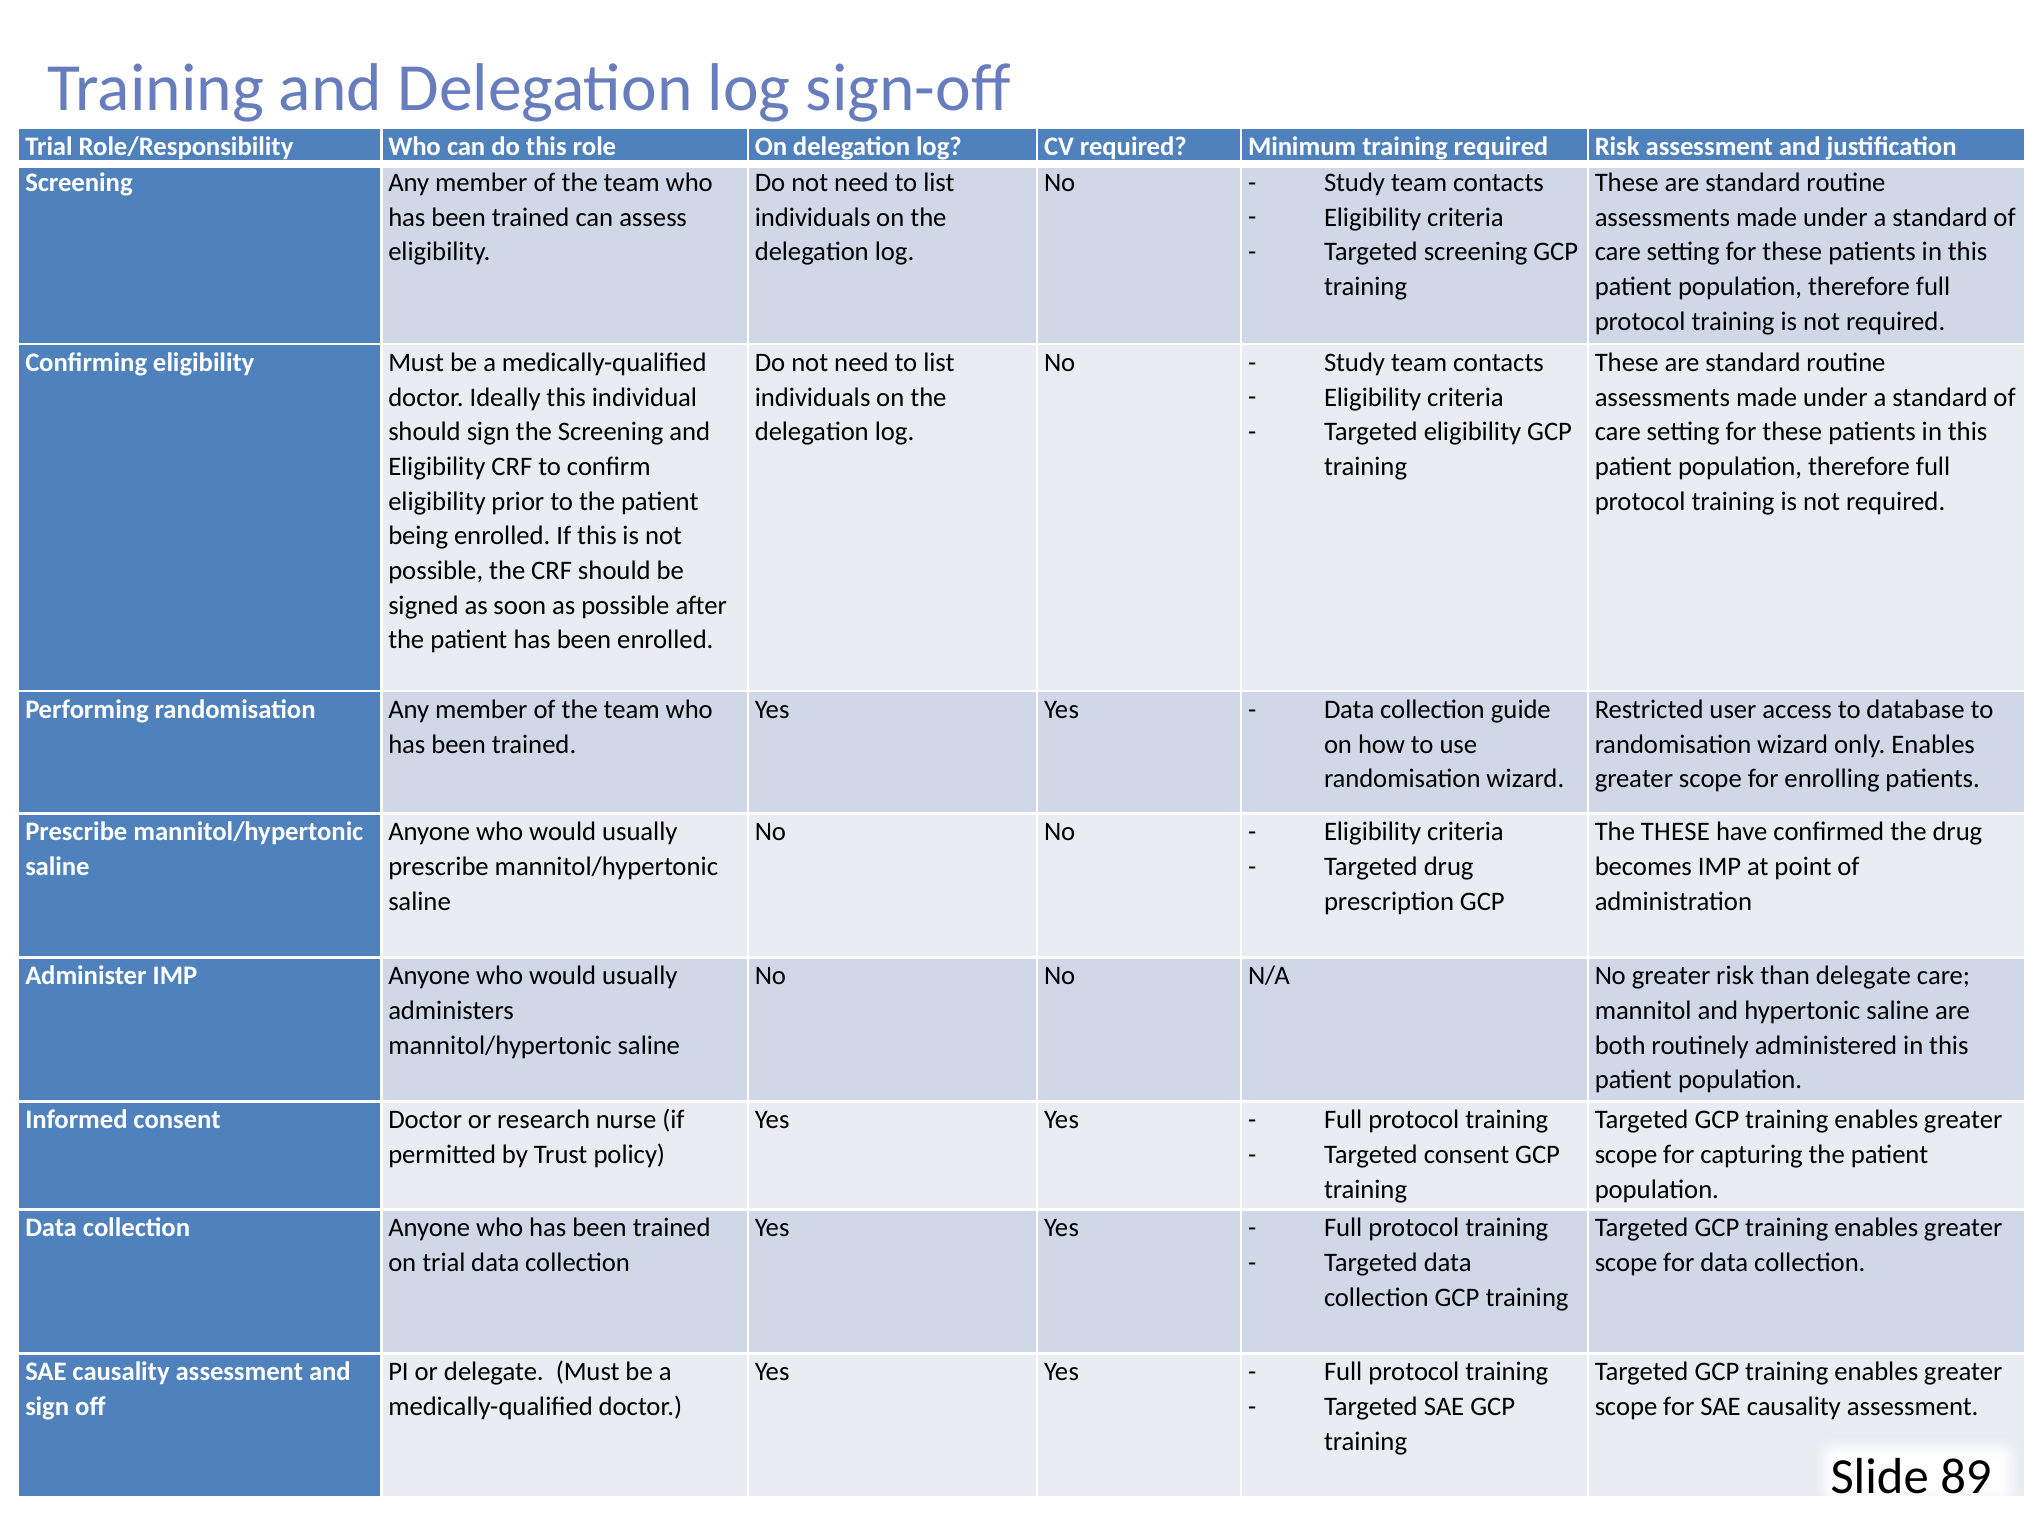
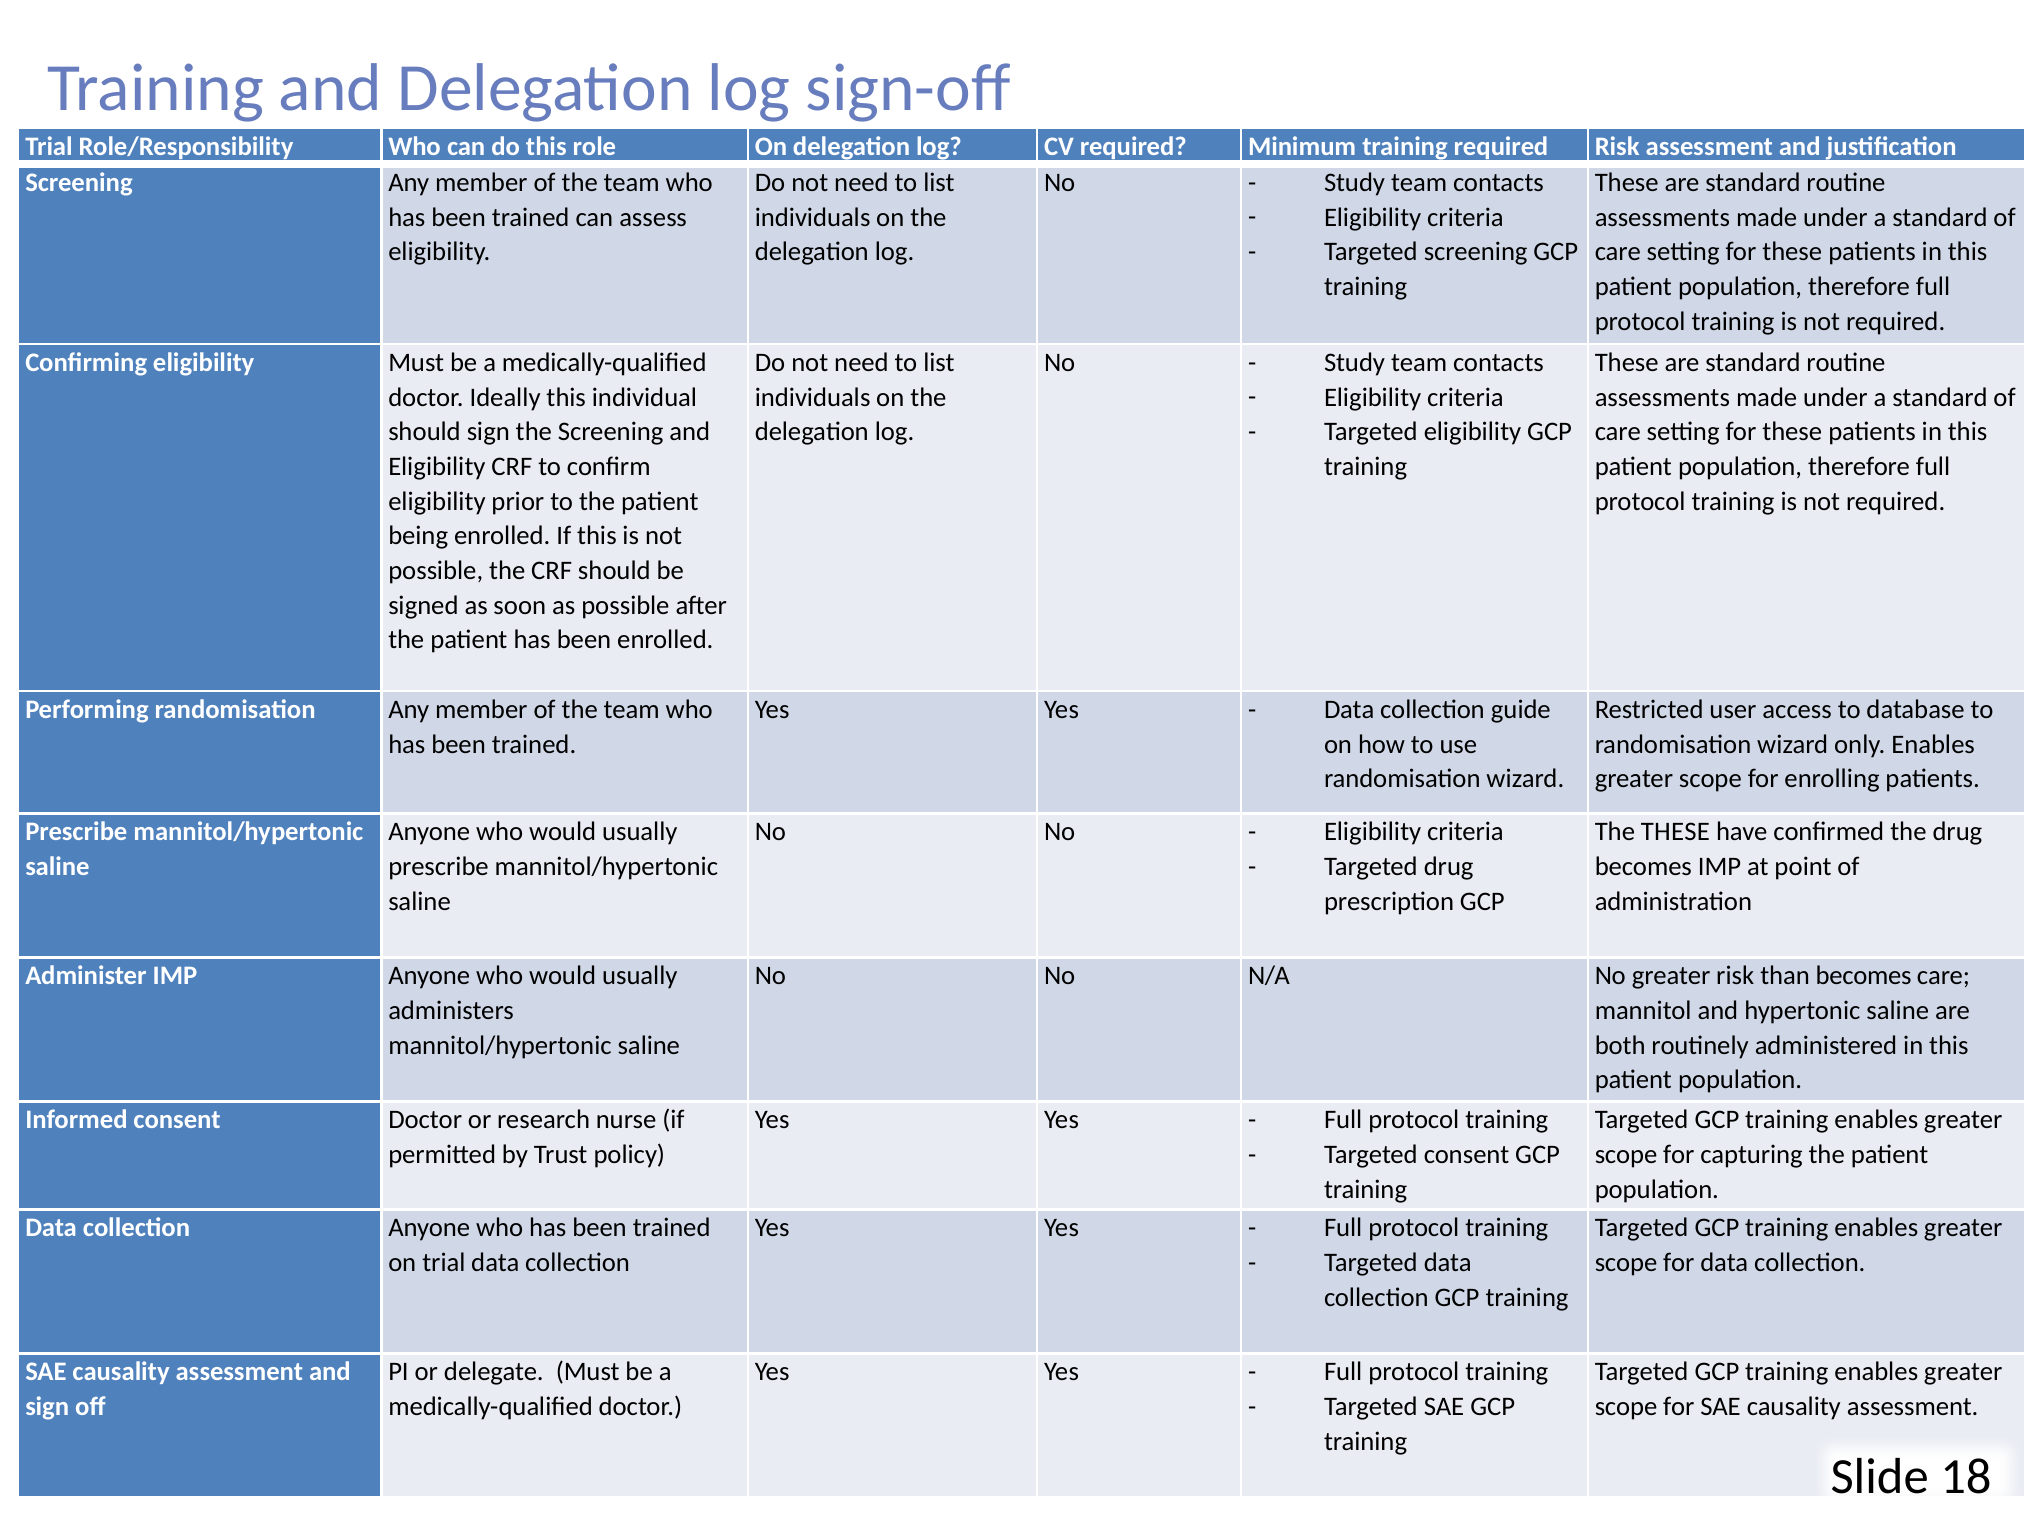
than delegate: delegate -> becomes
89: 89 -> 18
